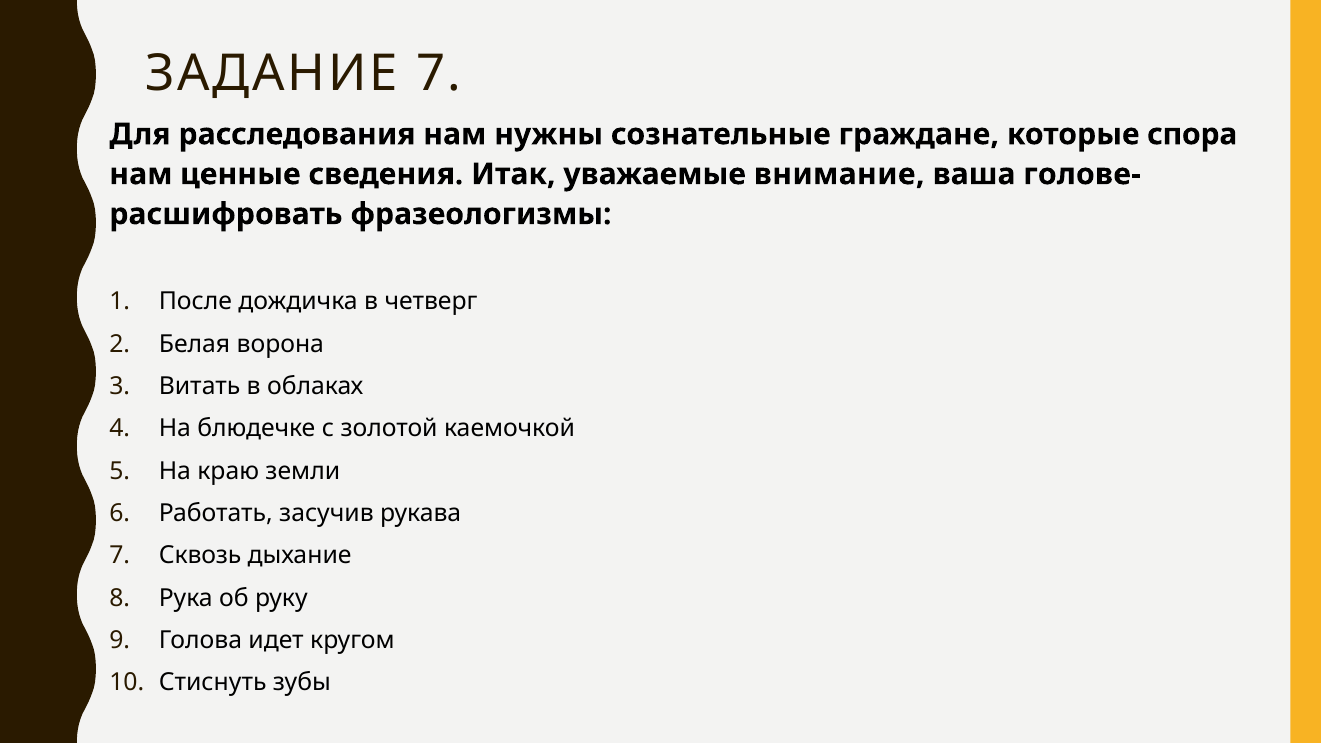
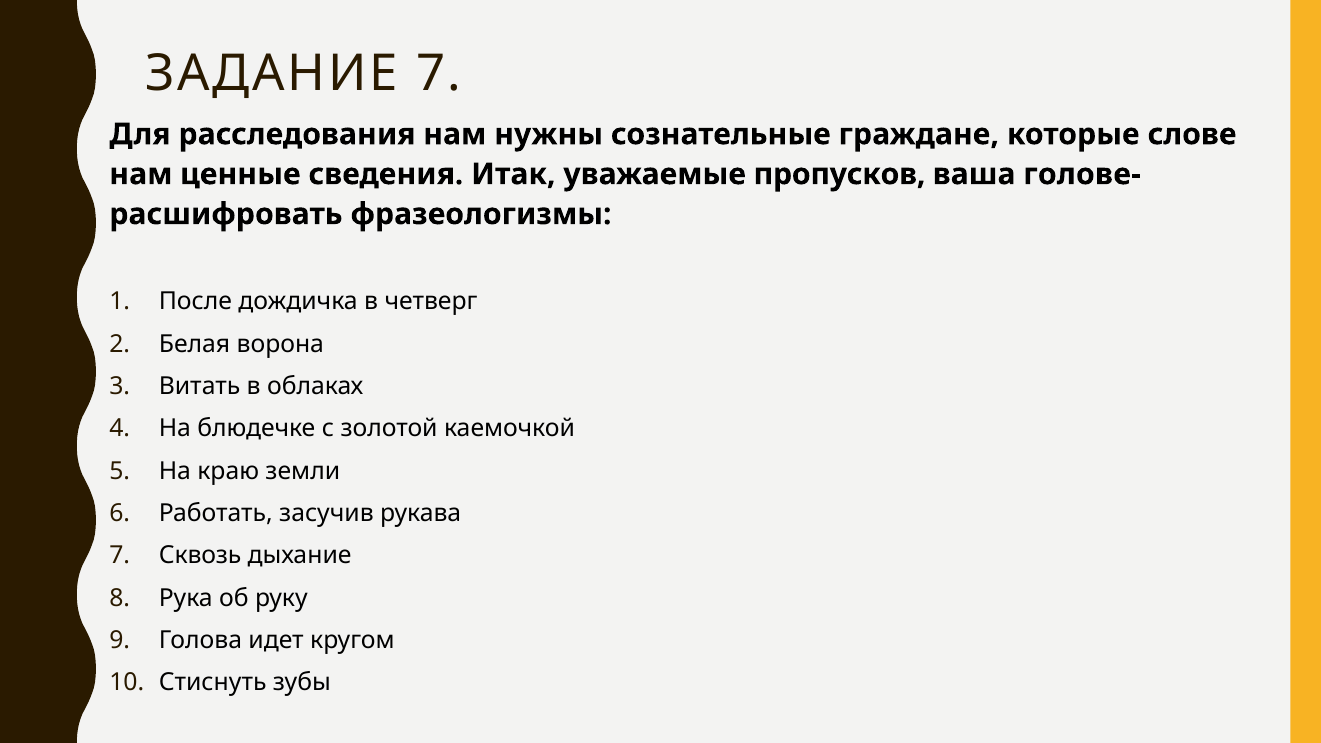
спора: спора -> слове
внимание: внимание -> пропусков
